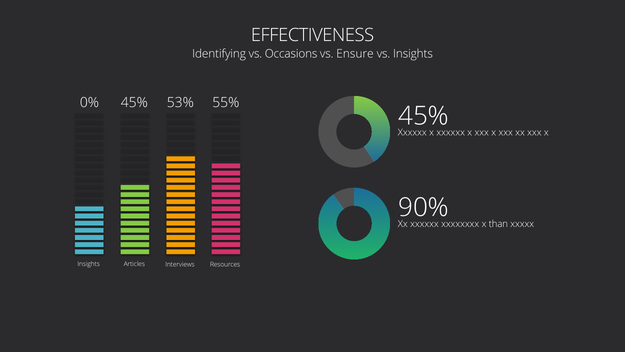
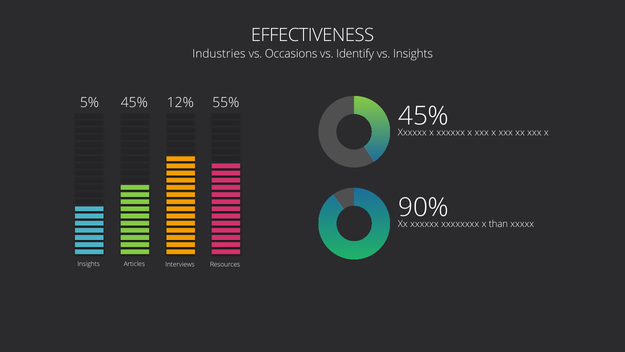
Identifying: Identifying -> Industries
Ensure: Ensure -> Identify
0%: 0% -> 5%
53%: 53% -> 12%
